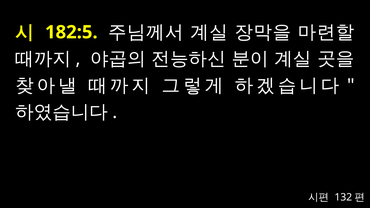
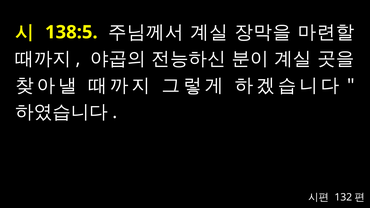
182:5: 182:5 -> 138:5
